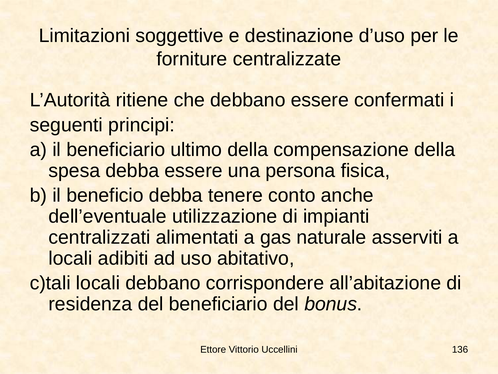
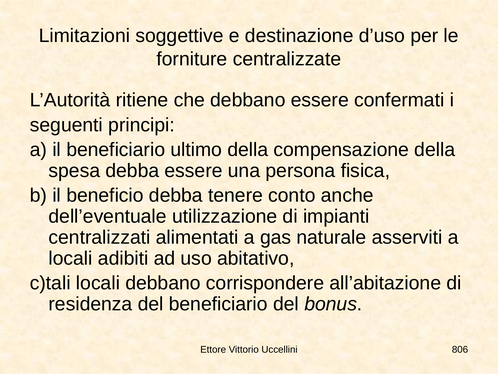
136: 136 -> 806
